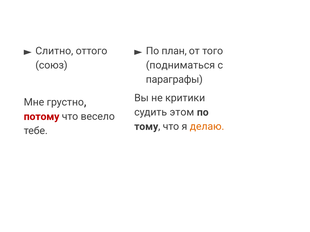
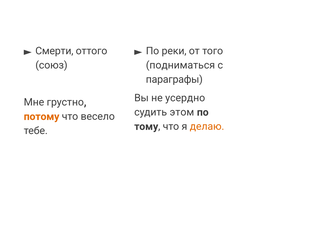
Слитно: Слитно -> Смерти
план: план -> реки
критики: критики -> усердно
потому colour: red -> orange
